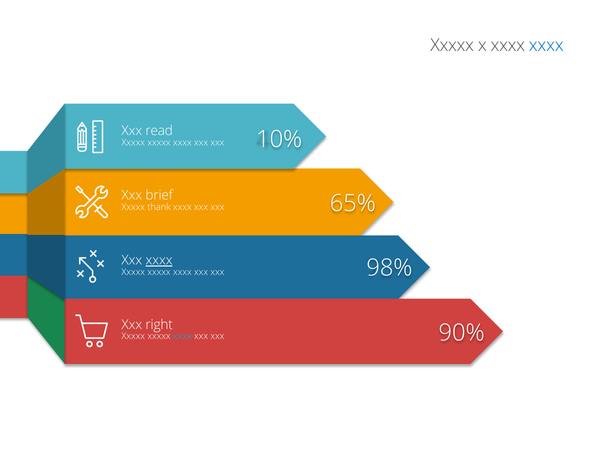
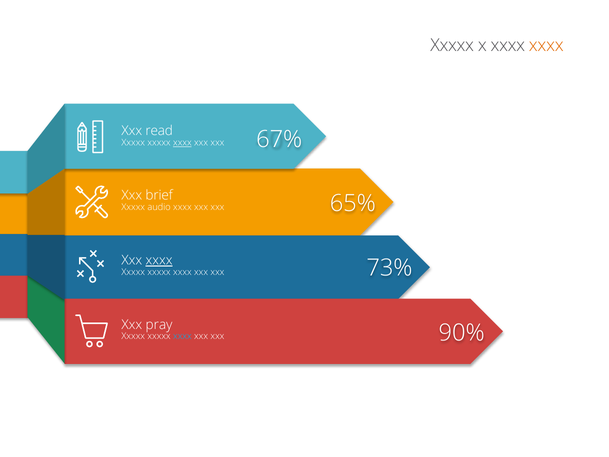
xxxx at (546, 45) colour: blue -> orange
10%: 10% -> 67%
xxxx at (182, 143) underline: none -> present
thank: thank -> audio
98%: 98% -> 73%
right: right -> pray
